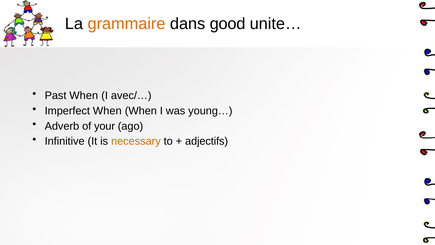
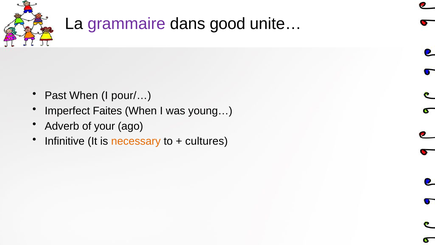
grammaire colour: orange -> purple
avec/…: avec/… -> pour/…
Imperfect When: When -> Faites
adjectifs: adjectifs -> cultures
